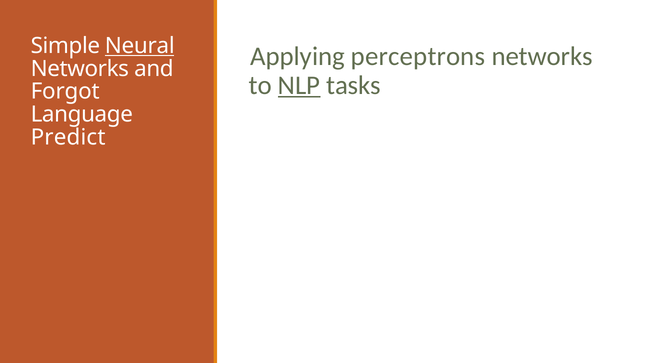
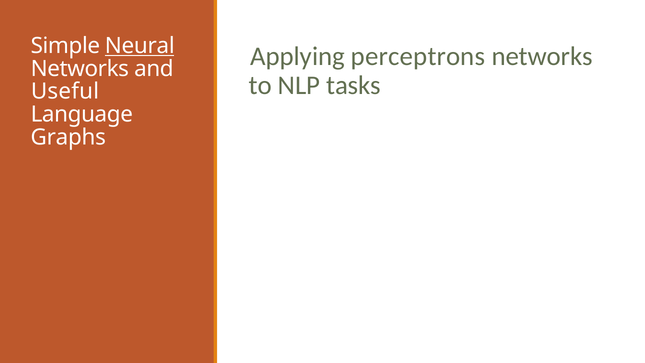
NLP underline: present -> none
Forgot: Forgot -> Useful
Predict: Predict -> Graphs
